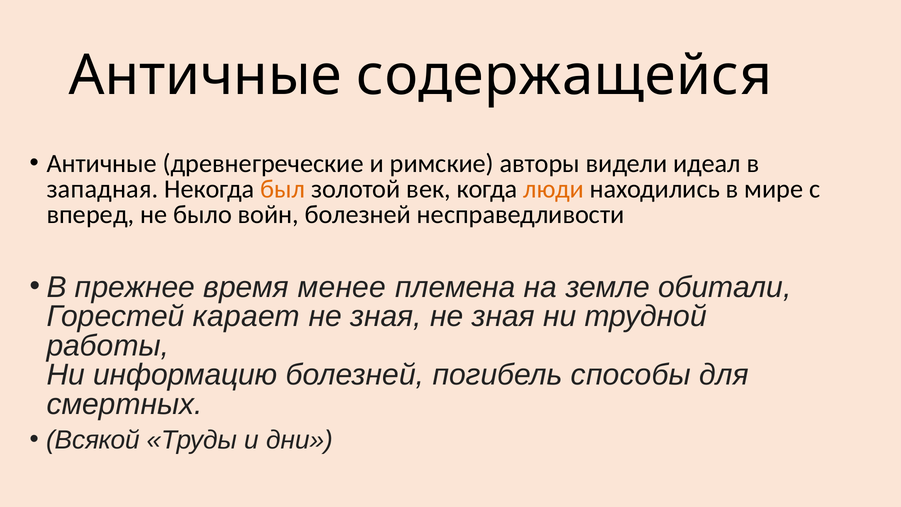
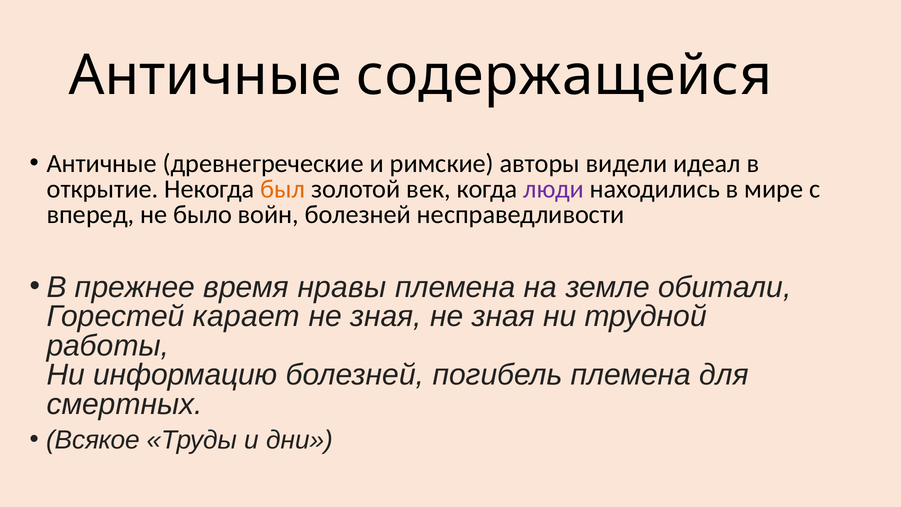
западная: западная -> открытие
люди colour: orange -> purple
менее: менее -> нравы
погибель способы: способы -> племена
Всякой: Всякой -> Всякое
